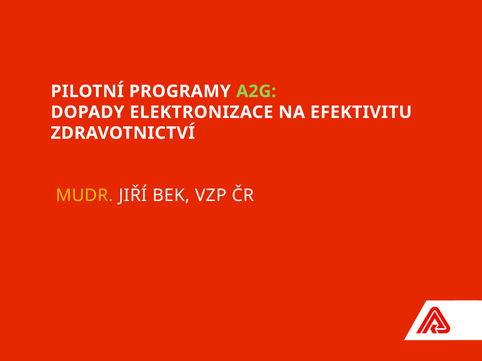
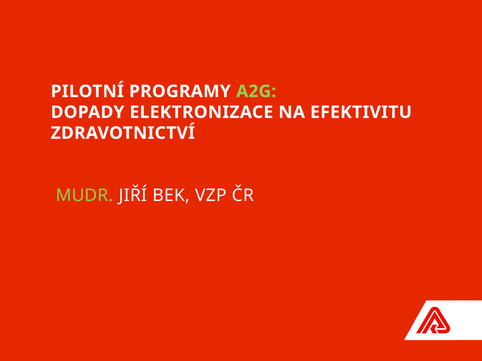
MUDR colour: yellow -> light green
